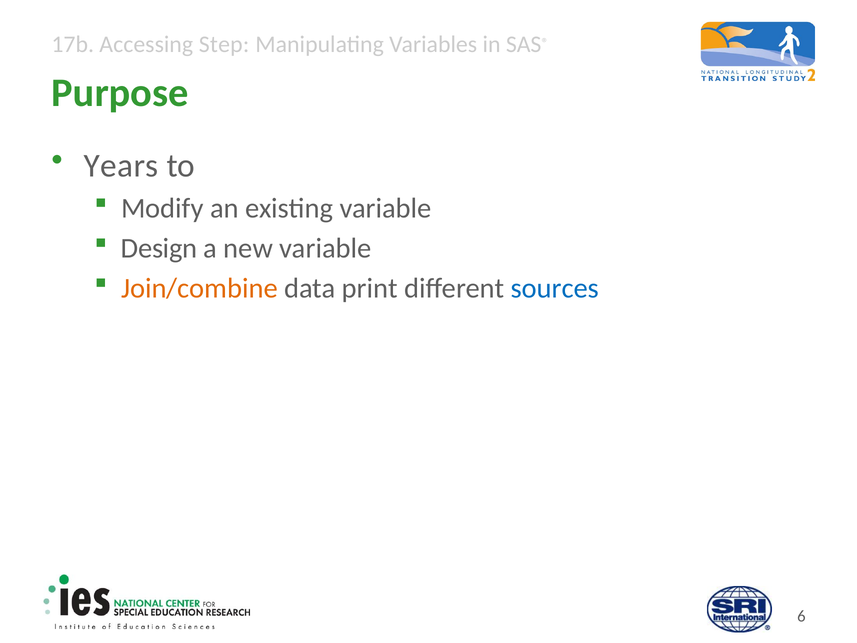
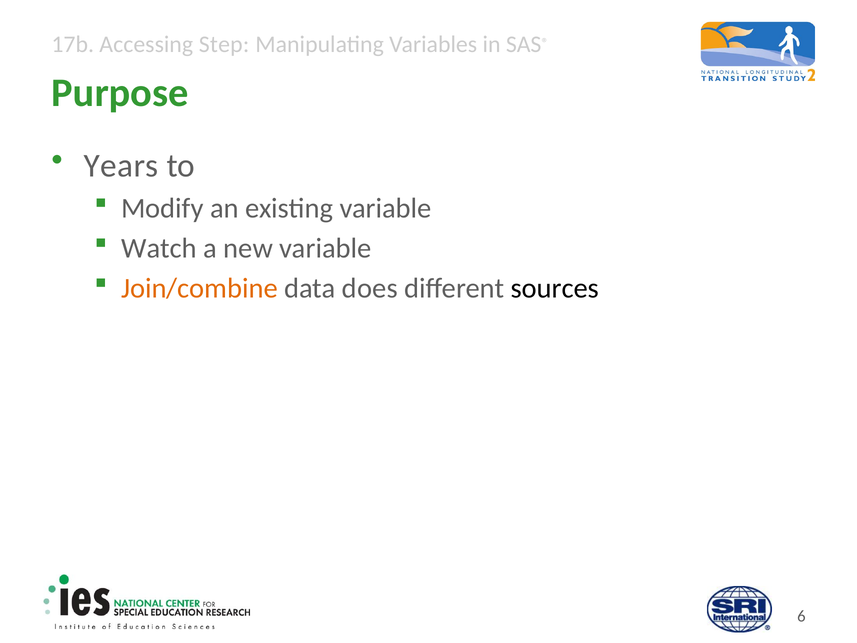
Design: Design -> Watch
print: print -> does
sources colour: blue -> black
